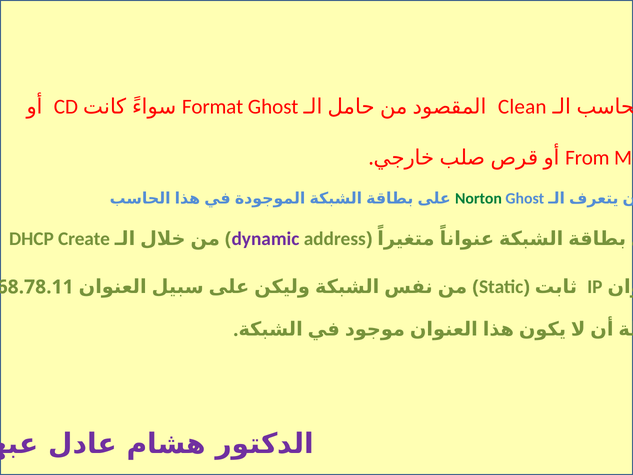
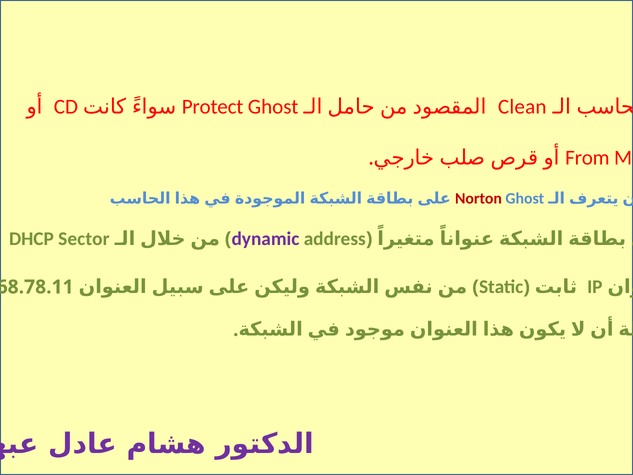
Format: Format -> Protect
Norton colour: green -> red
Create: Create -> Sector
